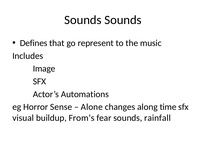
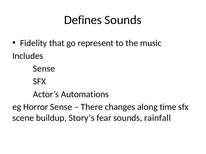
Sounds at (83, 20): Sounds -> Defines
Defines: Defines -> Fidelity
Image at (44, 69): Image -> Sense
Alone: Alone -> There
visual: visual -> scene
From’s: From’s -> Story’s
